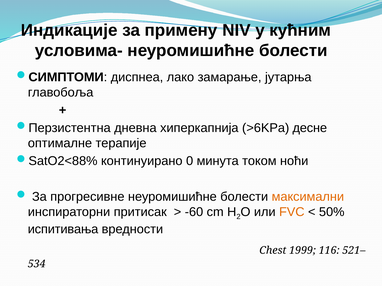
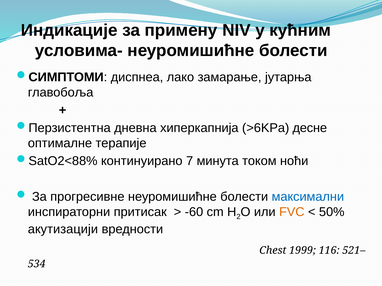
0: 0 -> 7
максимални colour: orange -> blue
испитивања: испитивања -> акутизацији
